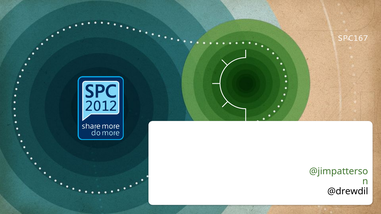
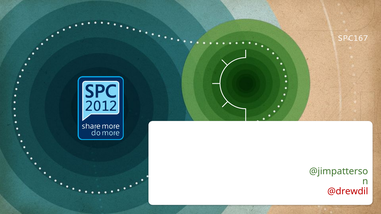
@drewdil colour: black -> red
